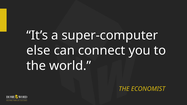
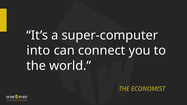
else: else -> into
